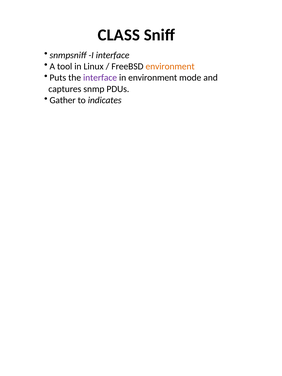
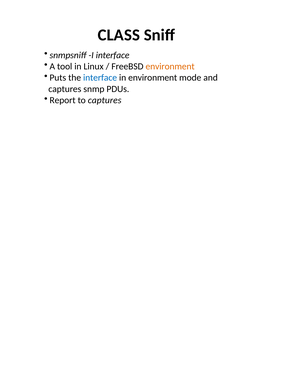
interface at (100, 78) colour: purple -> blue
Gather: Gather -> Report
to indicates: indicates -> captures
